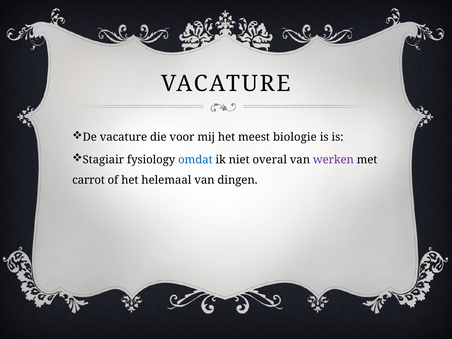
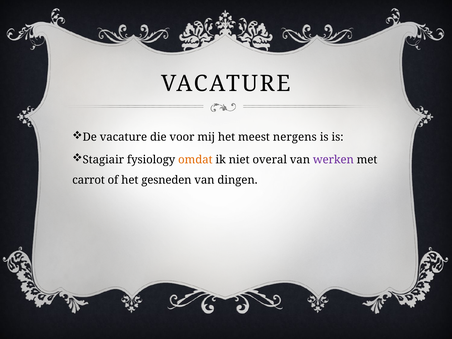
biologie: biologie -> nergens
omdat colour: blue -> orange
helemaal: helemaal -> gesneden
